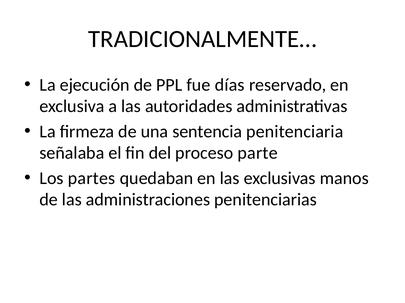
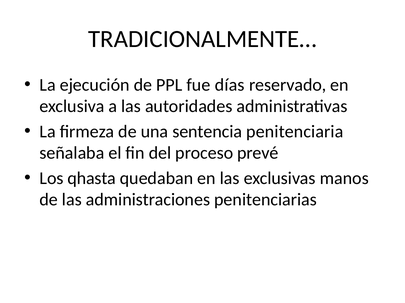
parte: parte -> prevé
partes: partes -> qhasta
